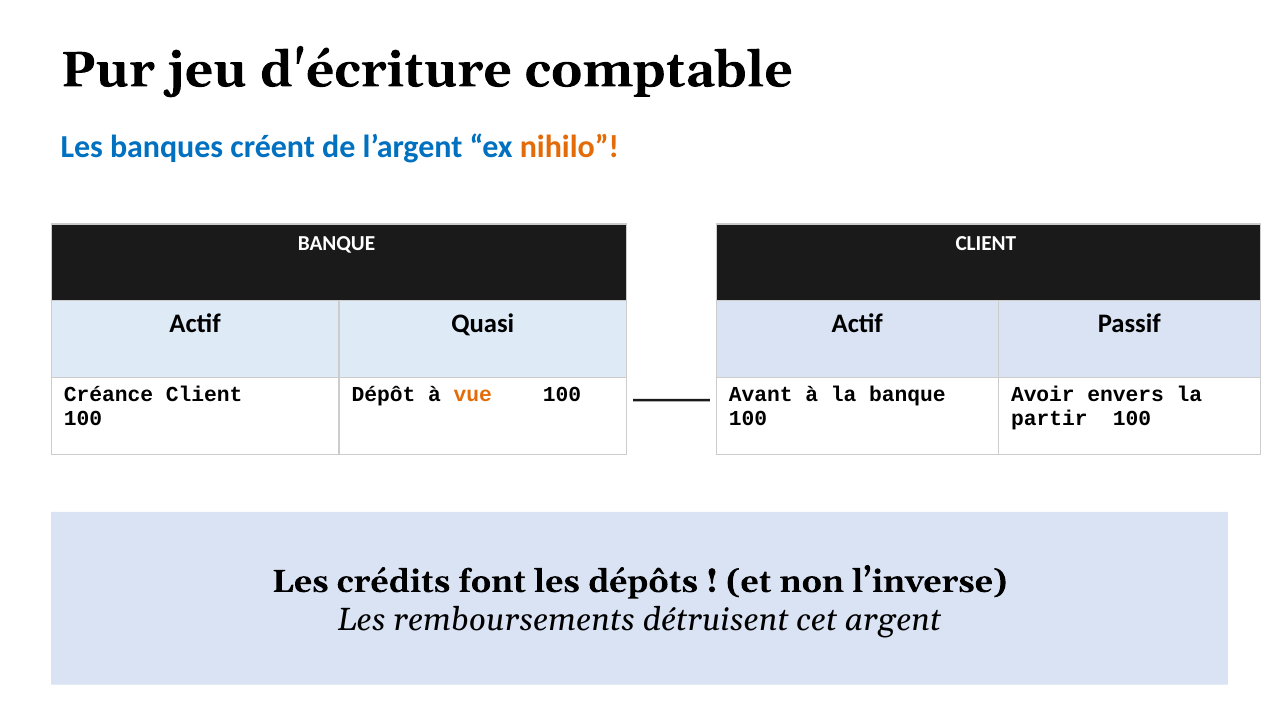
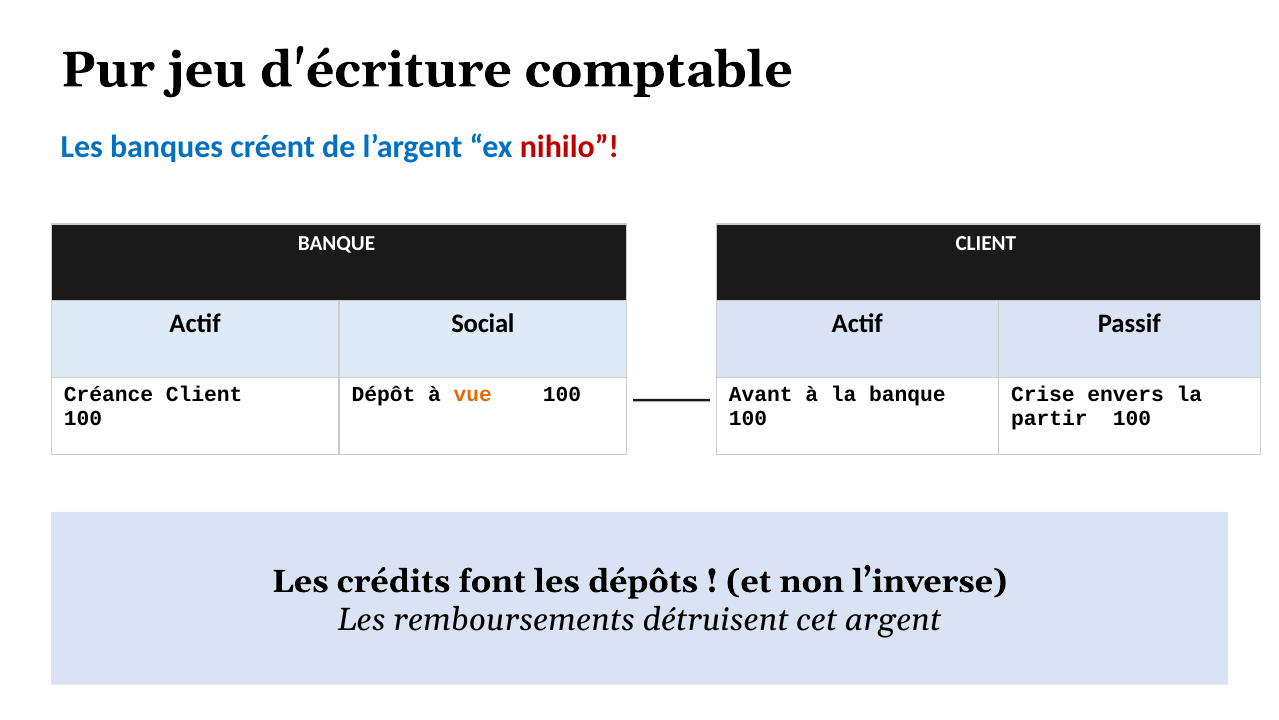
nihilo colour: orange -> red
Quasi: Quasi -> Social
Avoir: Avoir -> Crise
